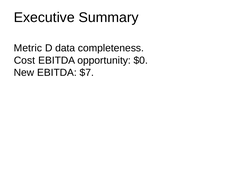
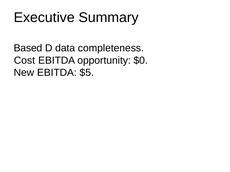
Metric: Metric -> Based
$7: $7 -> $5
